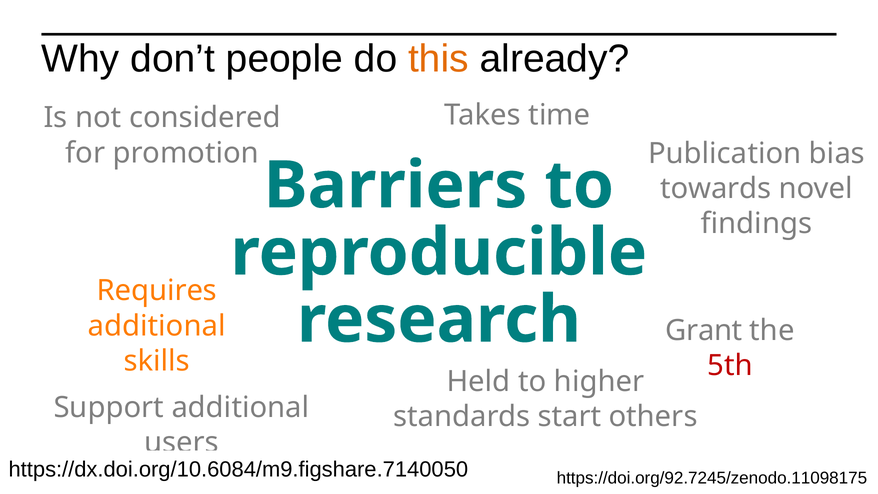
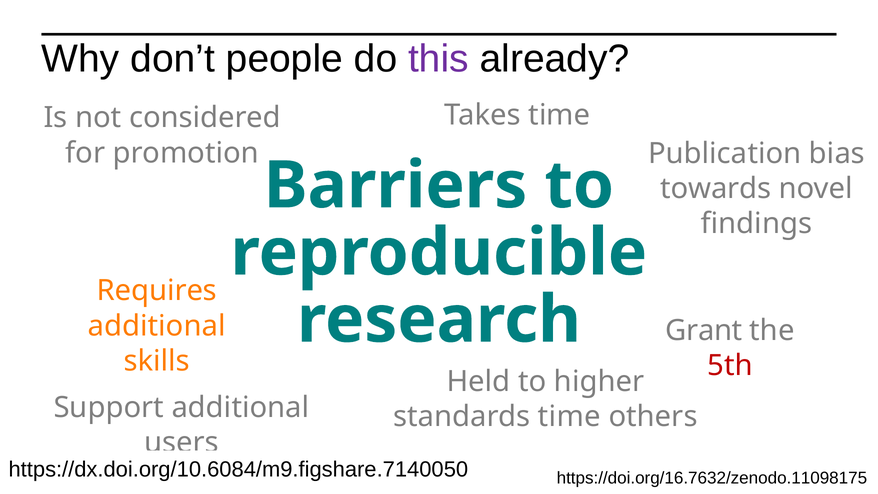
this colour: orange -> purple
standards start: start -> time
https://doi.org/92.7245/zenodo.11098175: https://doi.org/92.7245/zenodo.11098175 -> https://doi.org/16.7632/zenodo.11098175
